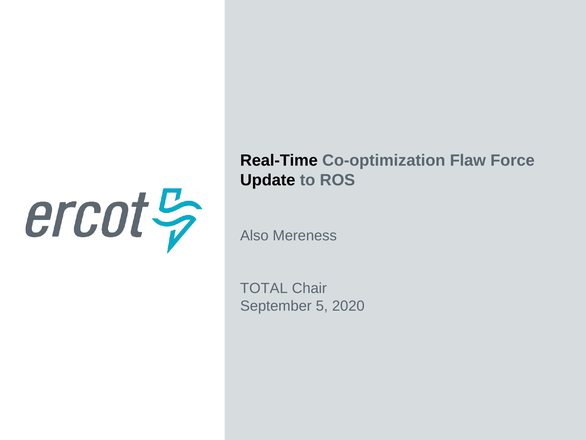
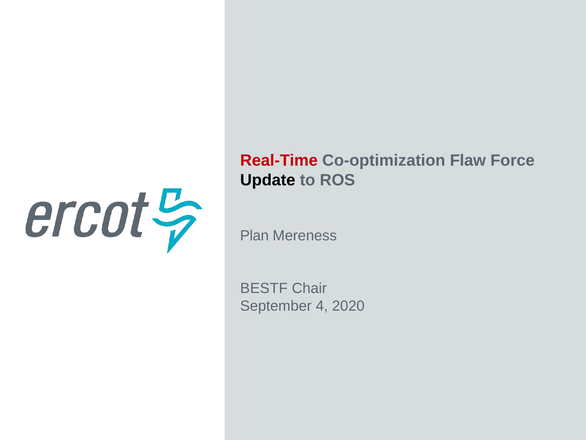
Real-Time colour: black -> red
Also: Also -> Plan
TOTAL: TOTAL -> BESTF
5: 5 -> 4
